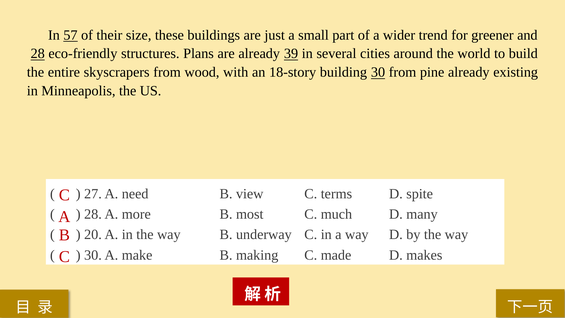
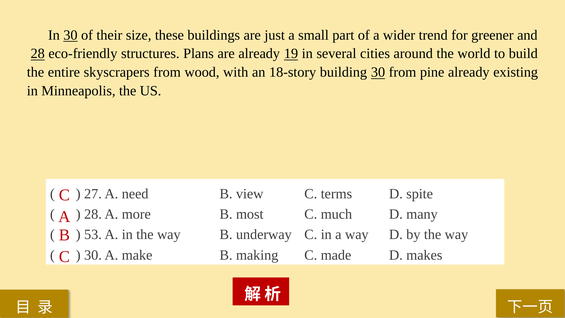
In 57: 57 -> 30
39: 39 -> 19
20: 20 -> 53
